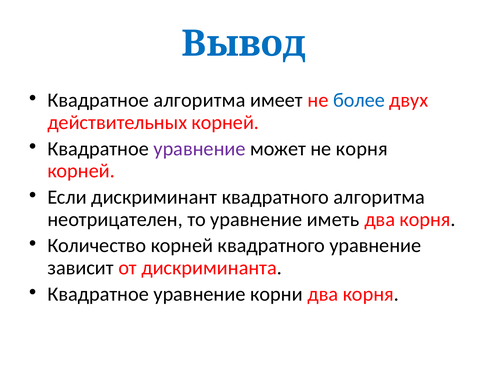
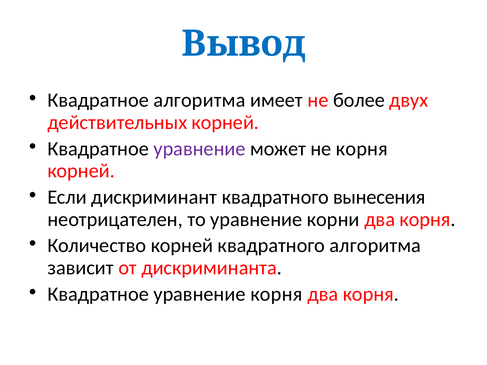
более colour: blue -> black
квадратного алгоритма: алгоритма -> вынесения
иметь: иметь -> корни
квадратного уравнение: уравнение -> алгоритма
уравнение корни: корни -> корня
